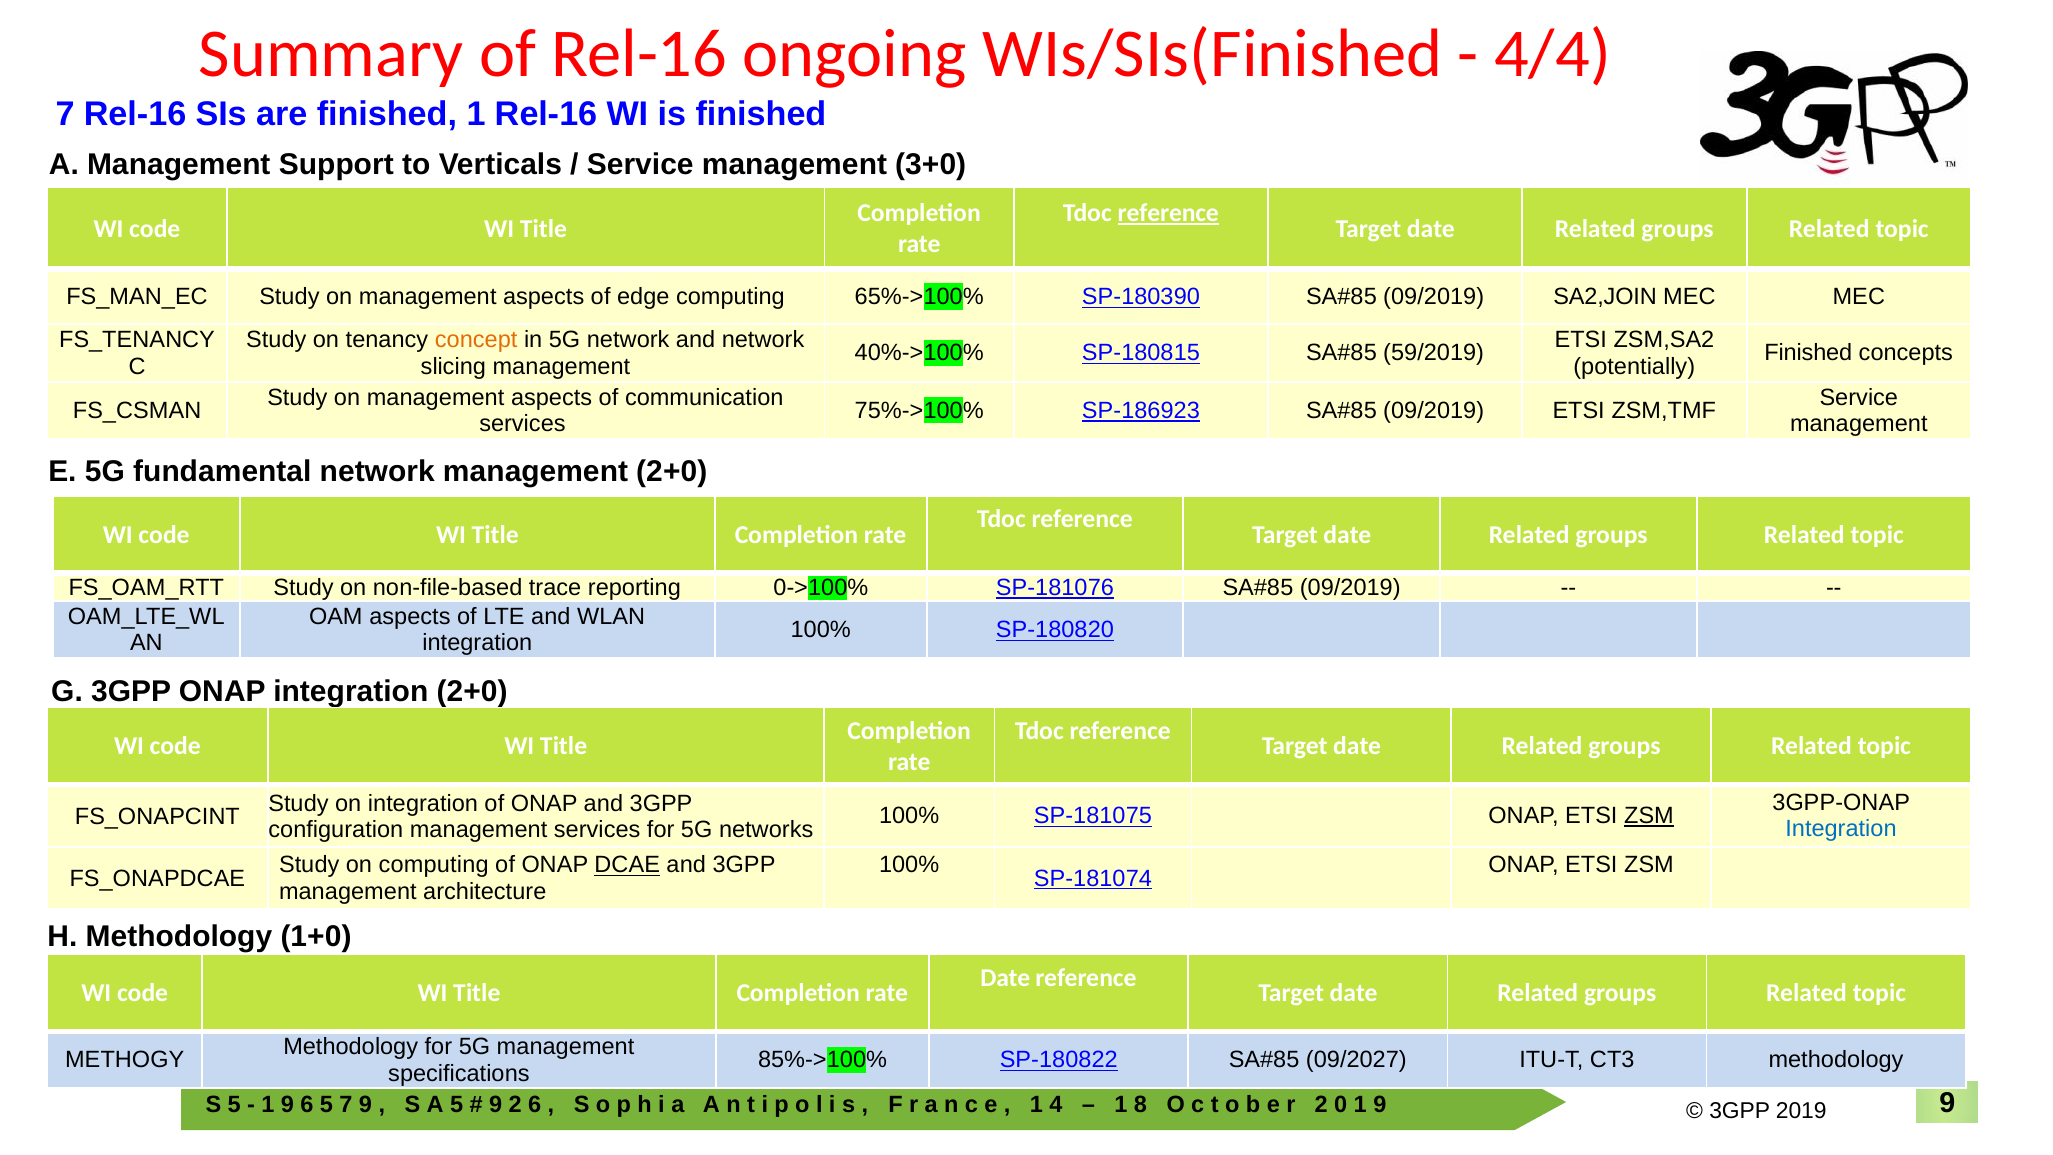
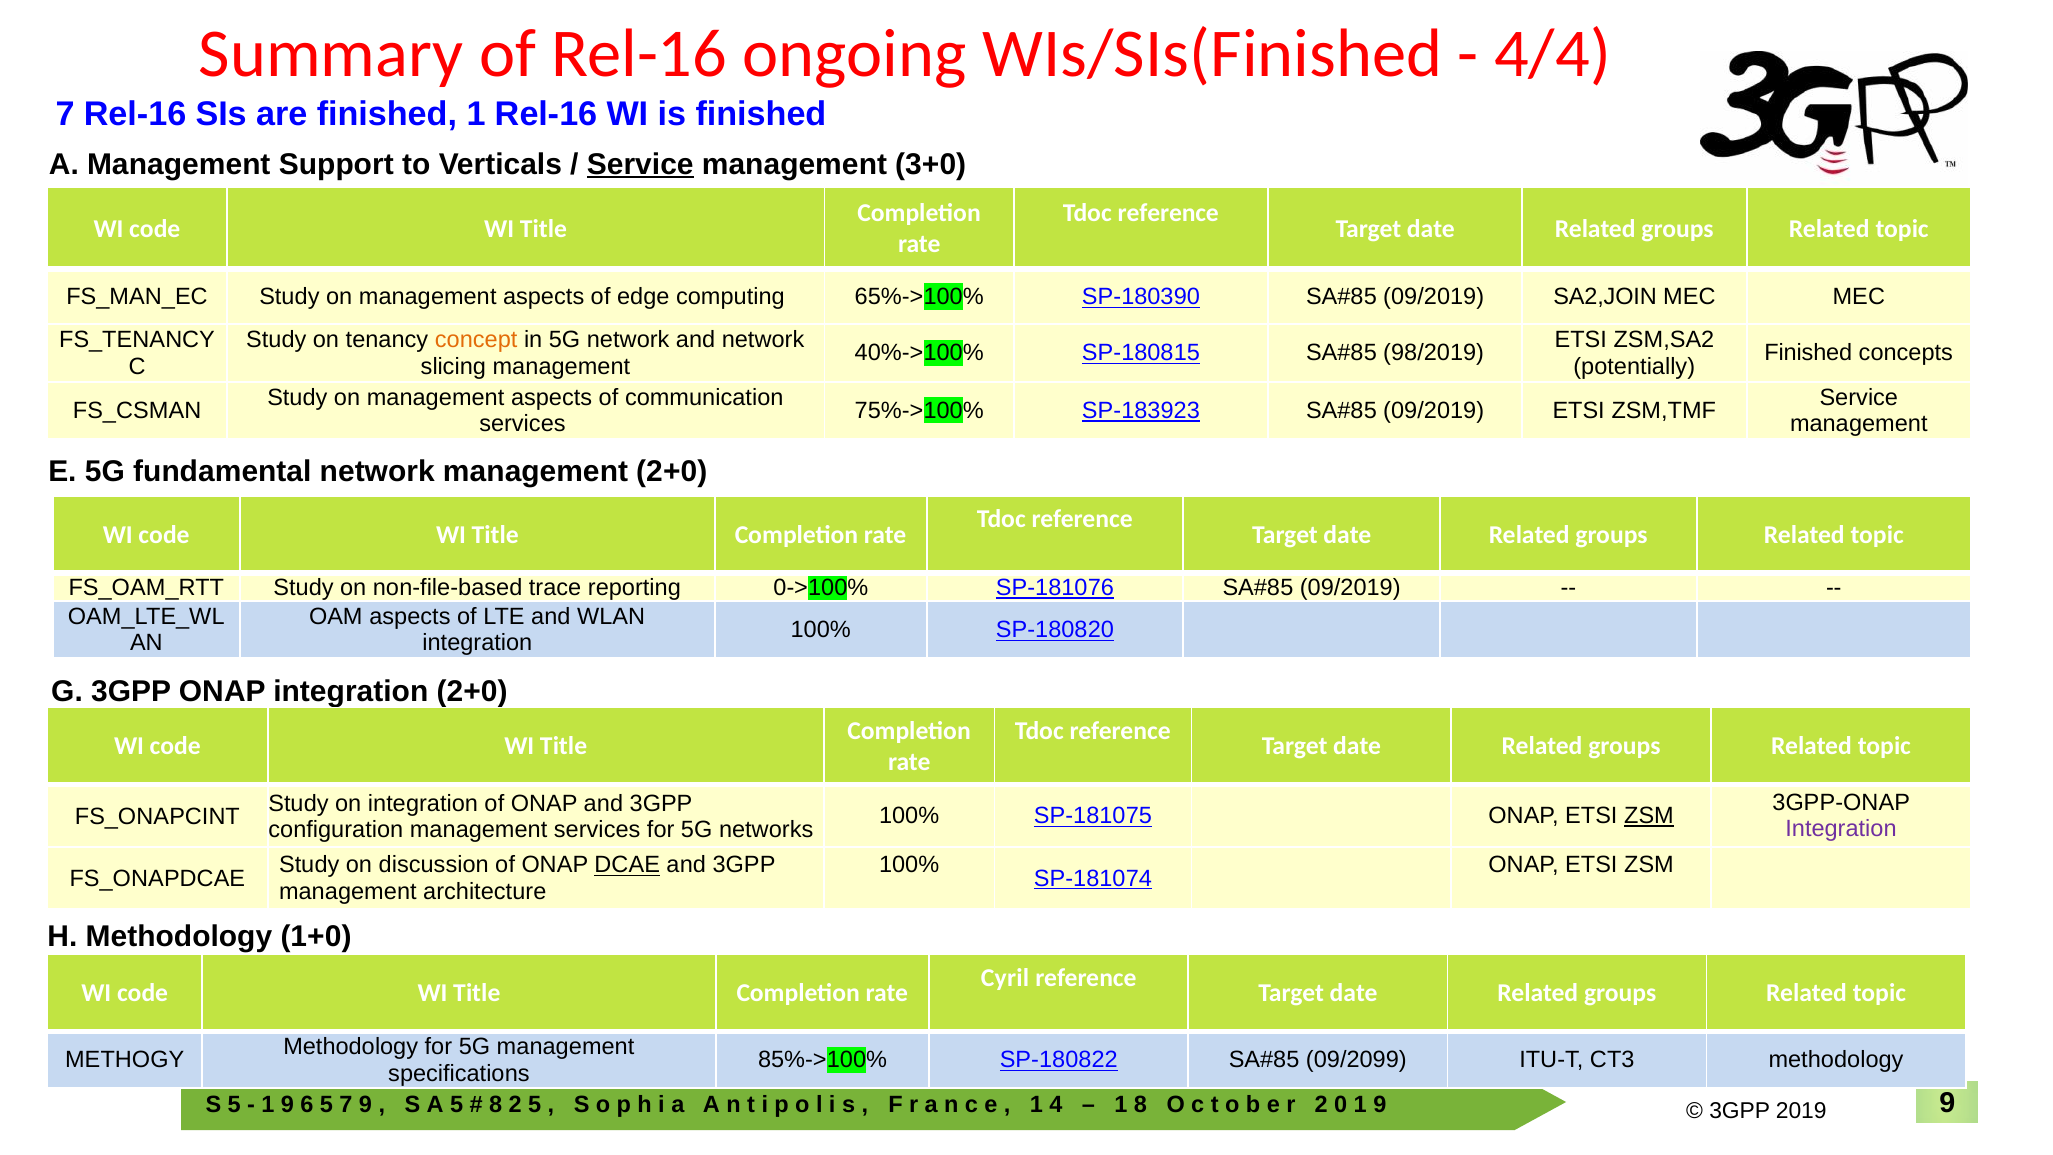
Service at (640, 164) underline: none -> present
reference at (1168, 213) underline: present -> none
59/2019: 59/2019 -> 98/2019
SP-186923: SP-186923 -> SP-183923
Integration at (1841, 829) colour: blue -> purple
on computing: computing -> discussion
Date at (1005, 978): Date -> Cyril
09/2027: 09/2027 -> 09/2099
9 at (496, 1105): 9 -> 8
6 at (535, 1105): 6 -> 5
